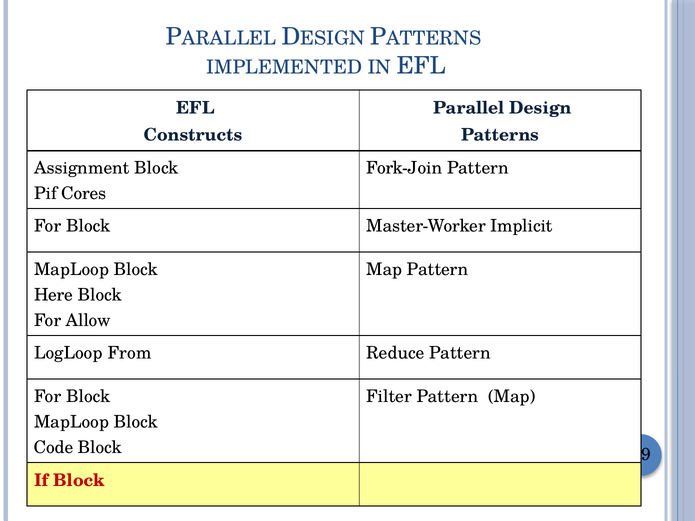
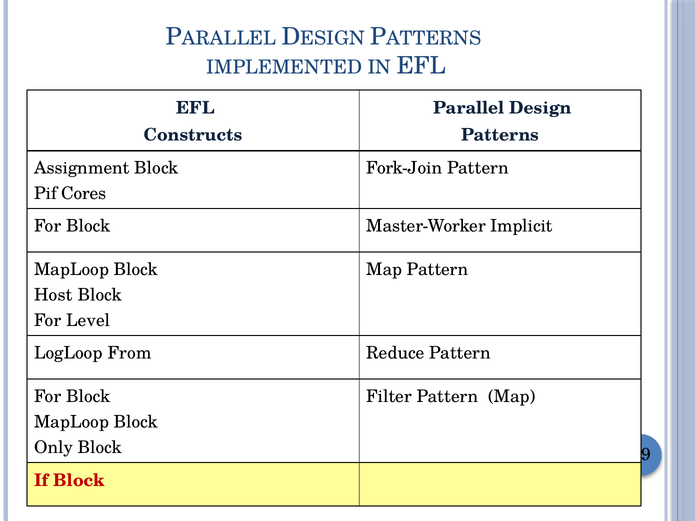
Here: Here -> Host
Allow: Allow -> Level
Code: Code -> Only
